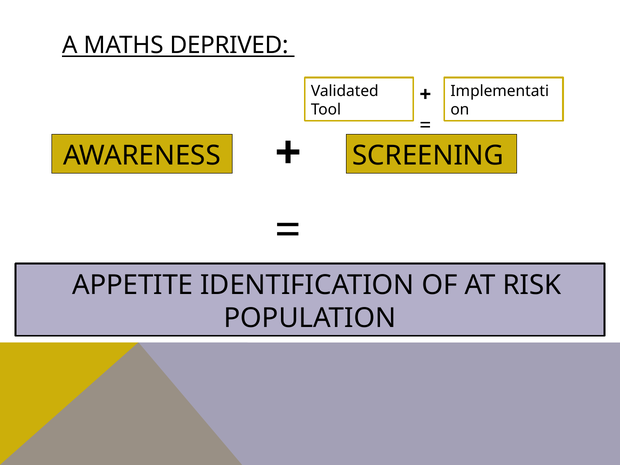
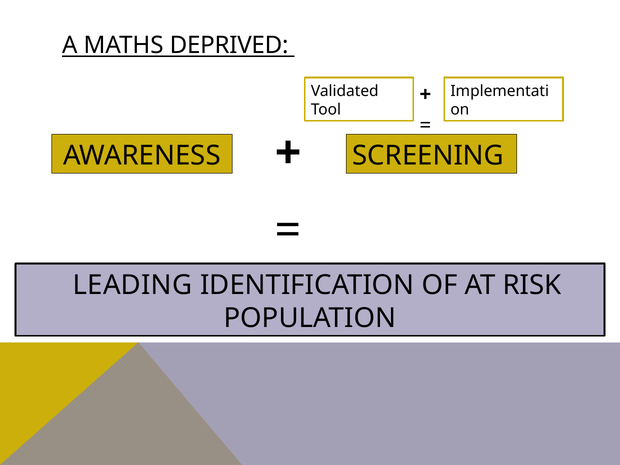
APPETITE: APPETITE -> LEADING
